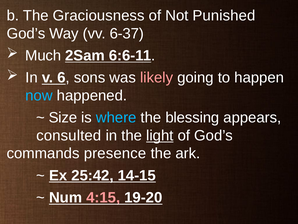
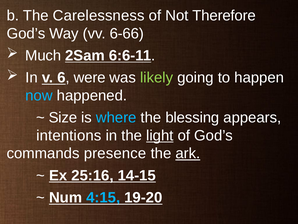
Graciousness: Graciousness -> Carelessness
Punished: Punished -> Therefore
6-37: 6-37 -> 6-66
sons: sons -> were
likely colour: pink -> light green
consulted: consulted -> intentions
ark underline: none -> present
25:42: 25:42 -> 25:16
4:15 colour: pink -> light blue
